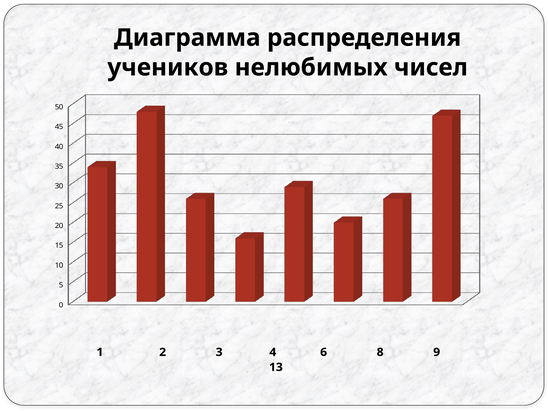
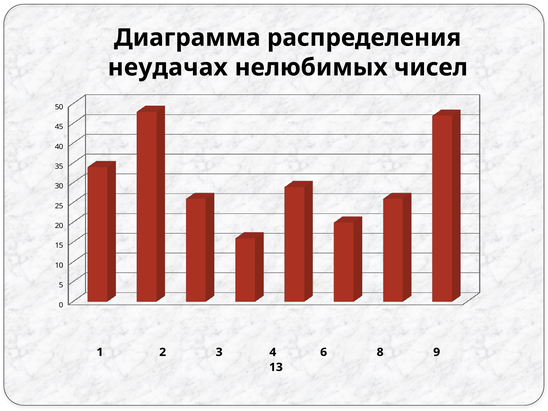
учеников: учеников -> неудачах
